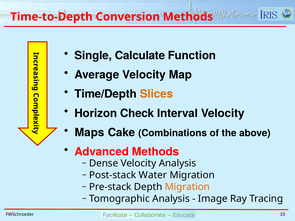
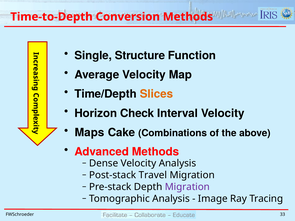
Calculate: Calculate -> Structure
Water: Water -> Travel
Migration at (187, 187) colour: orange -> purple
